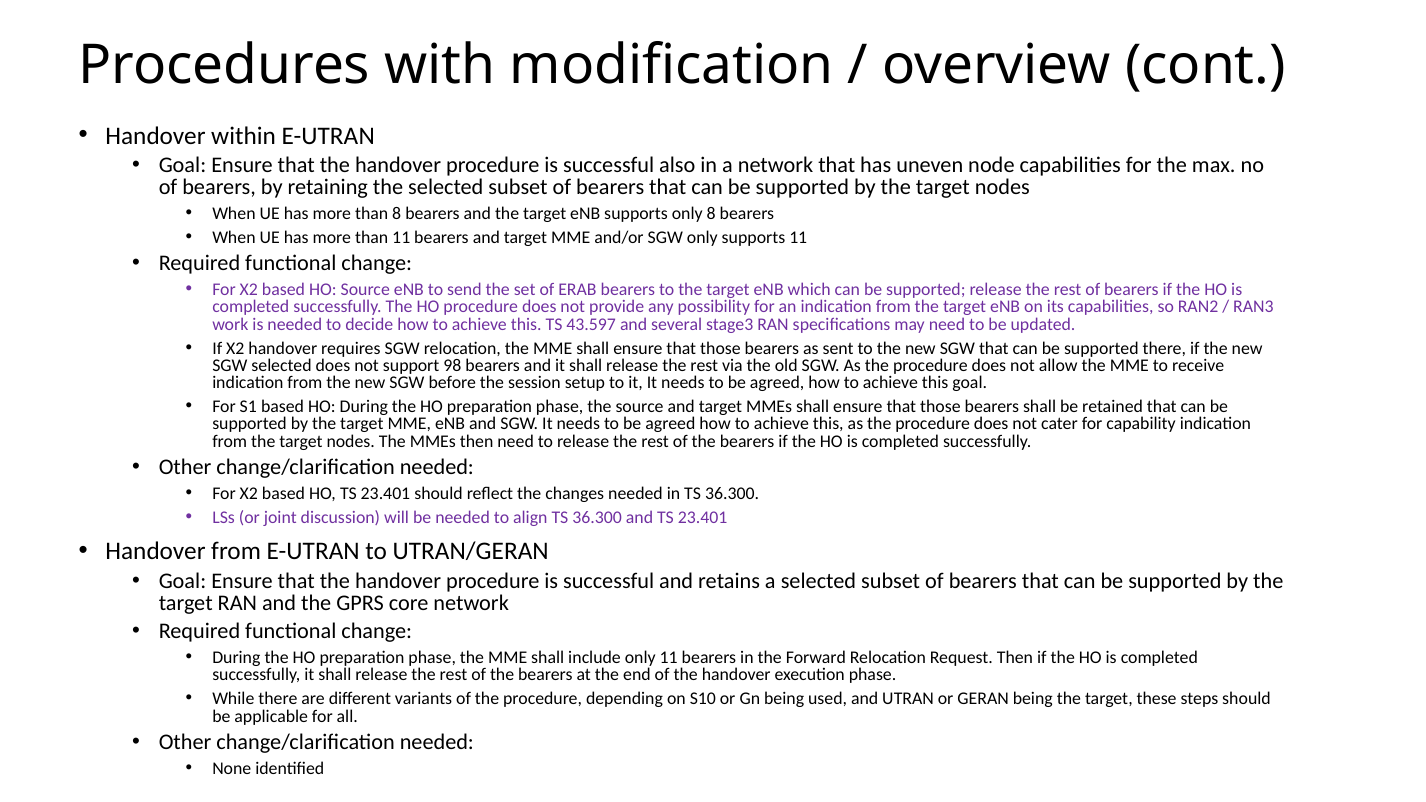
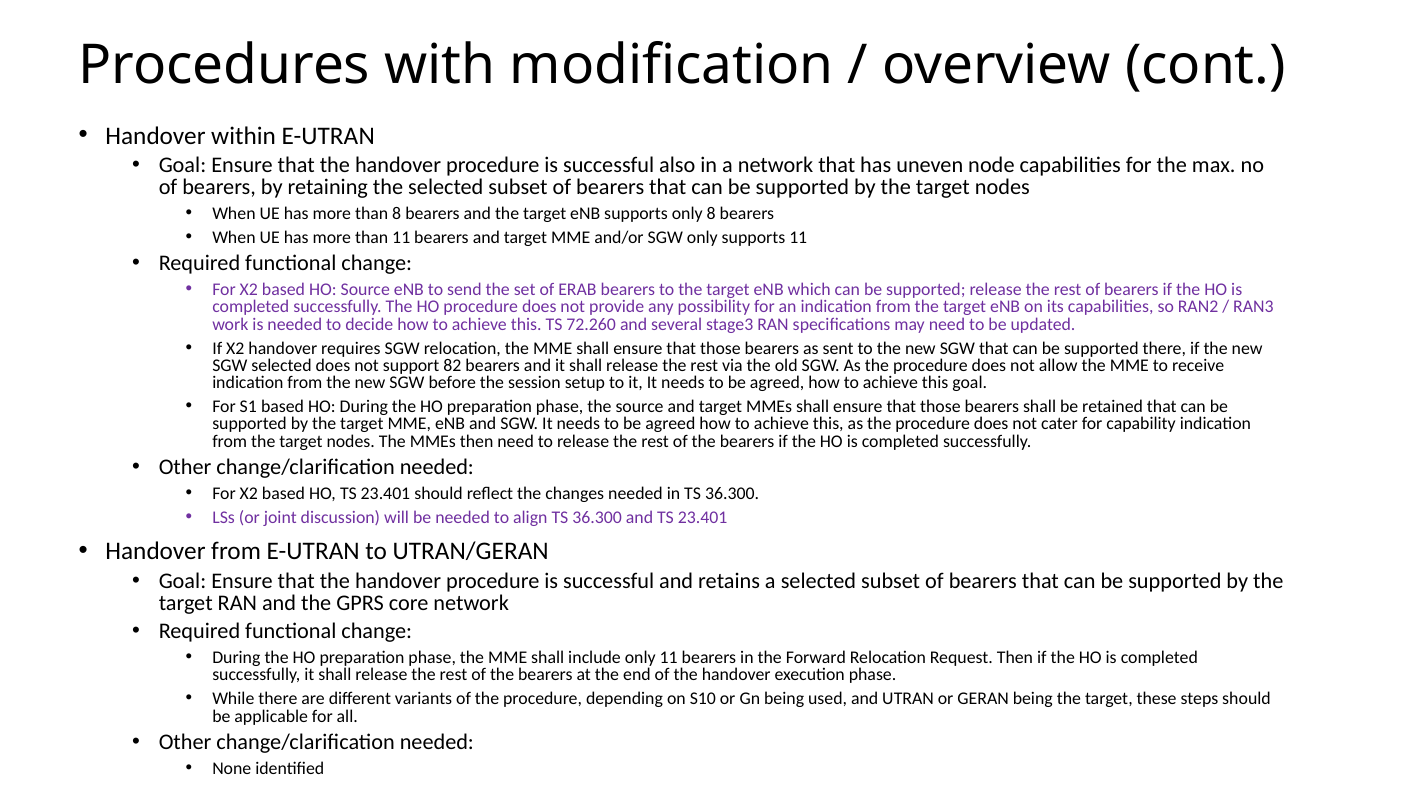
43.597: 43.597 -> 72.260
98: 98 -> 82
